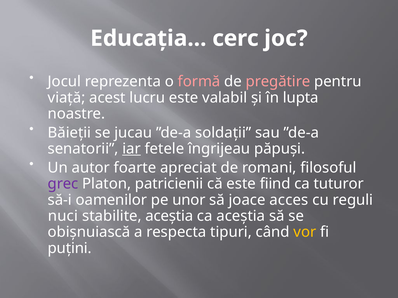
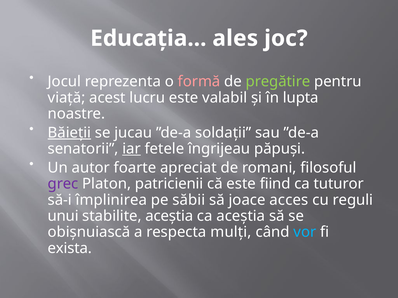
cerc: cerc -> ales
pregătire colour: pink -> light green
Băieții underline: none -> present
oamenilor: oamenilor -> împlinirea
unor: unor -> săbii
nuci: nuci -> unui
tipuri: tipuri -> mulți
vor colour: yellow -> light blue
puțini: puțini -> exista
